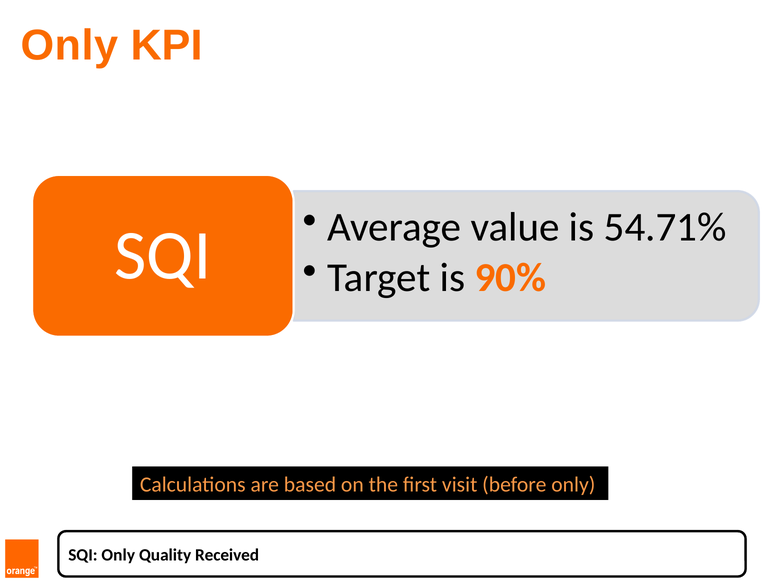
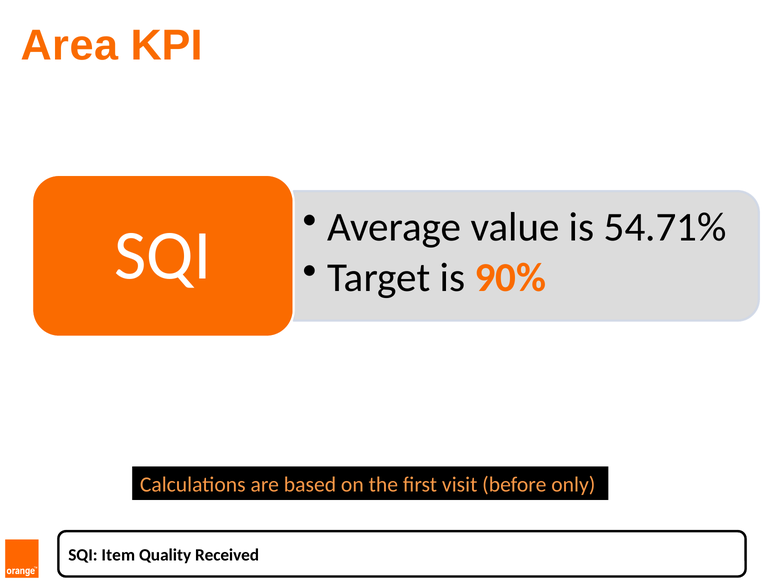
Only at (70, 46): Only -> Area
SQI Only: Only -> Item
